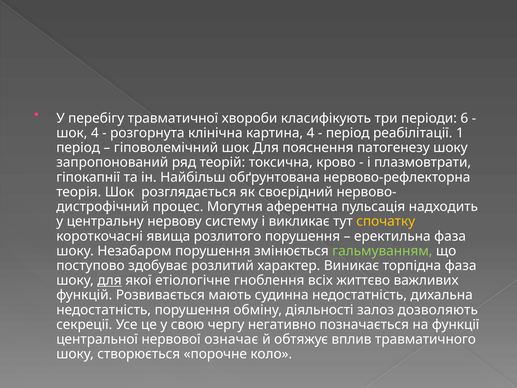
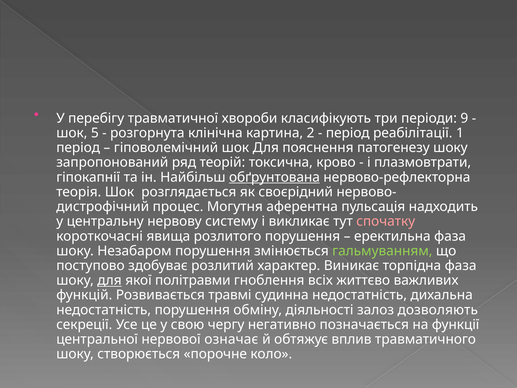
6: 6 -> 9
шок 4: 4 -> 5
картина 4: 4 -> 2
обґрунтована underline: none -> present
спочатку colour: yellow -> pink
етіологічне: етіологічне -> політравми
мають: мають -> травмі
